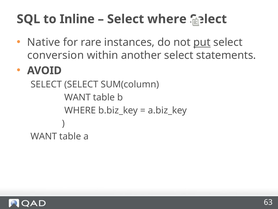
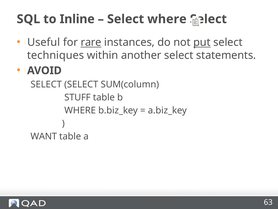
Native: Native -> Useful
rare underline: none -> present
conversion: conversion -> techniques
WANT at (77, 97): WANT -> STUFF
